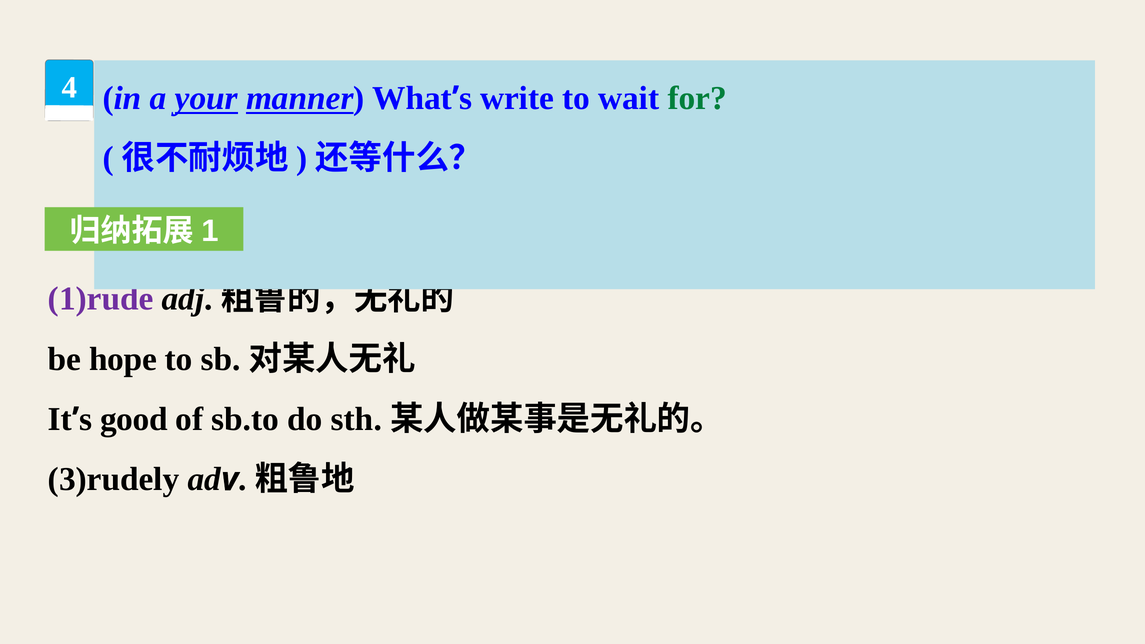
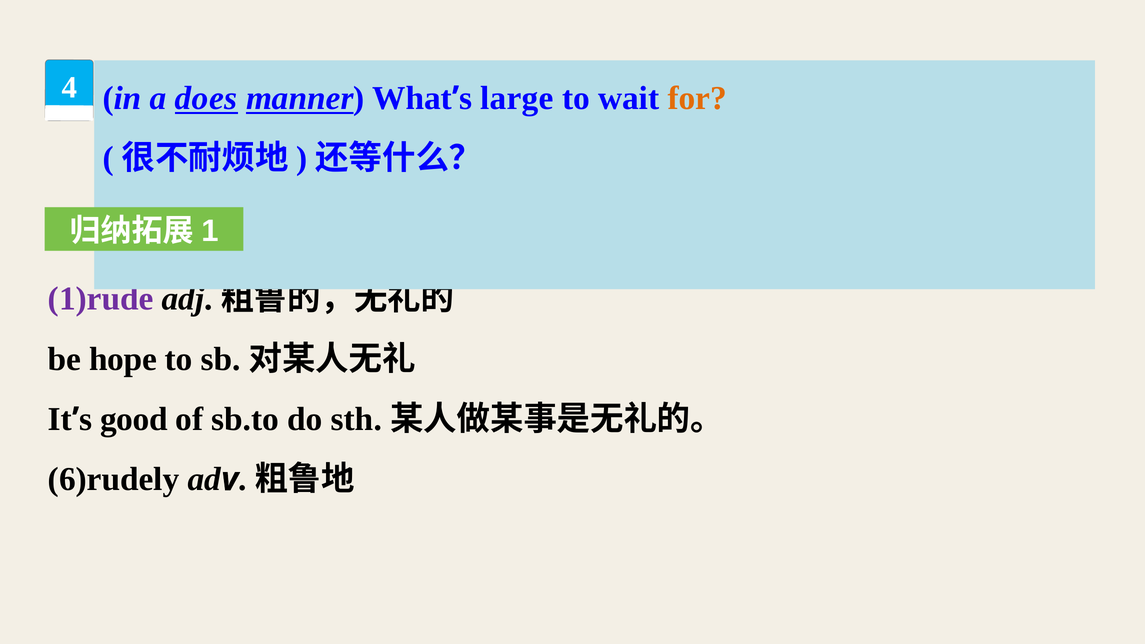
your: your -> does
write: write -> large
for colour: green -> orange
3)rudely: 3)rudely -> 6)rudely
